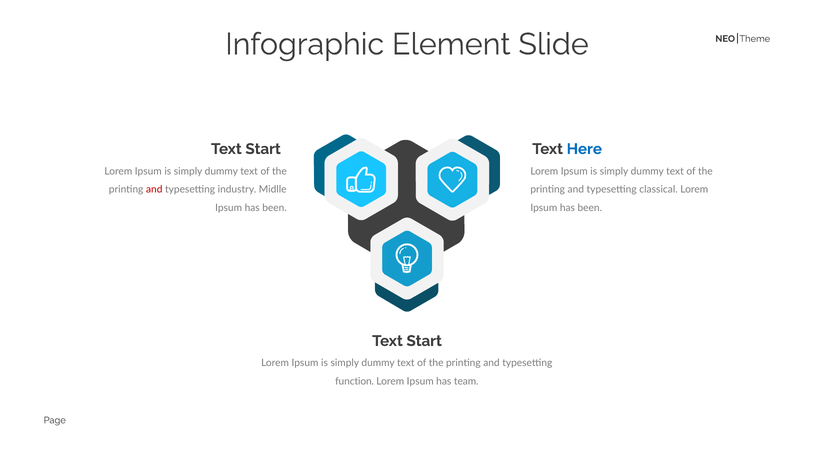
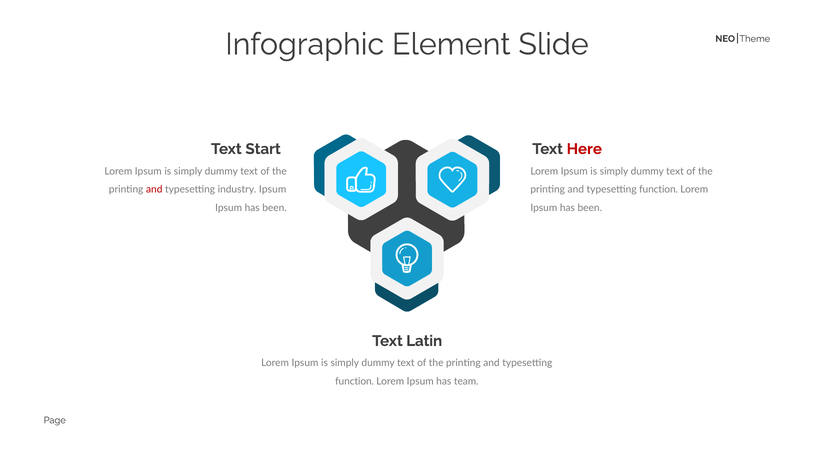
Here colour: blue -> red
industry Midlle: Midlle -> Ipsum
classical at (659, 189): classical -> function
Start at (424, 341): Start -> Latin
